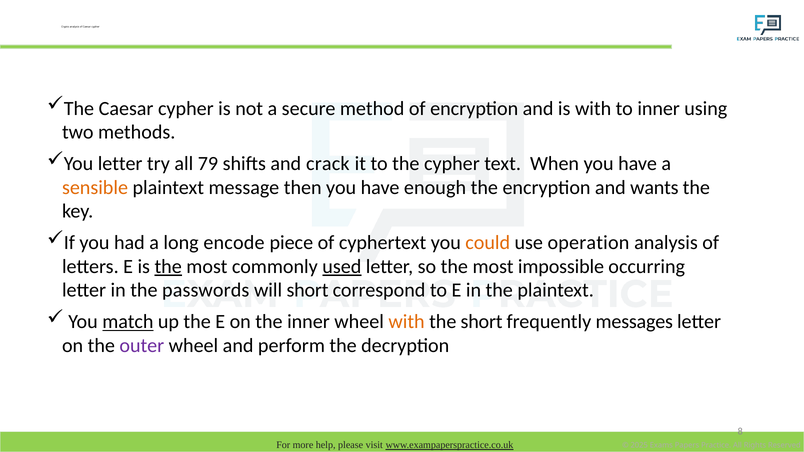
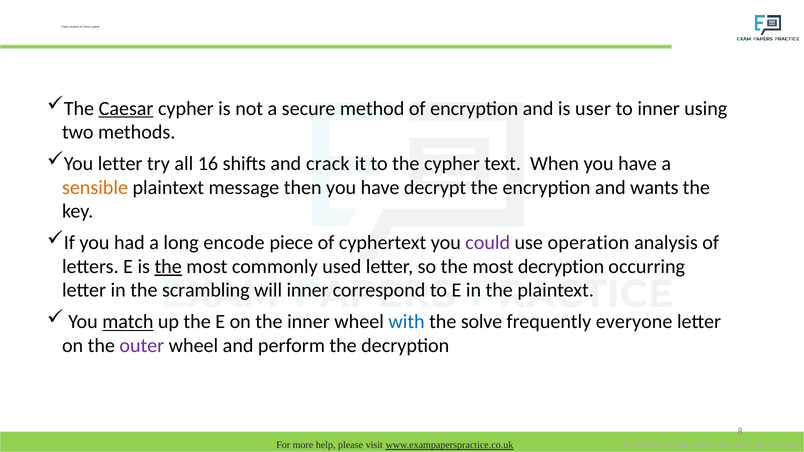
Caesar at (126, 108) underline: none -> present
is with: with -> user
79: 79 -> 16
enough: enough -> decrypt
could colour: orange -> purple
used underline: present -> none
most impossible: impossible -> decryption
passwords: passwords -> scrambling
will short: short -> inner
with at (407, 322) colour: orange -> blue
the short: short -> solve
messages: messages -> everyone
